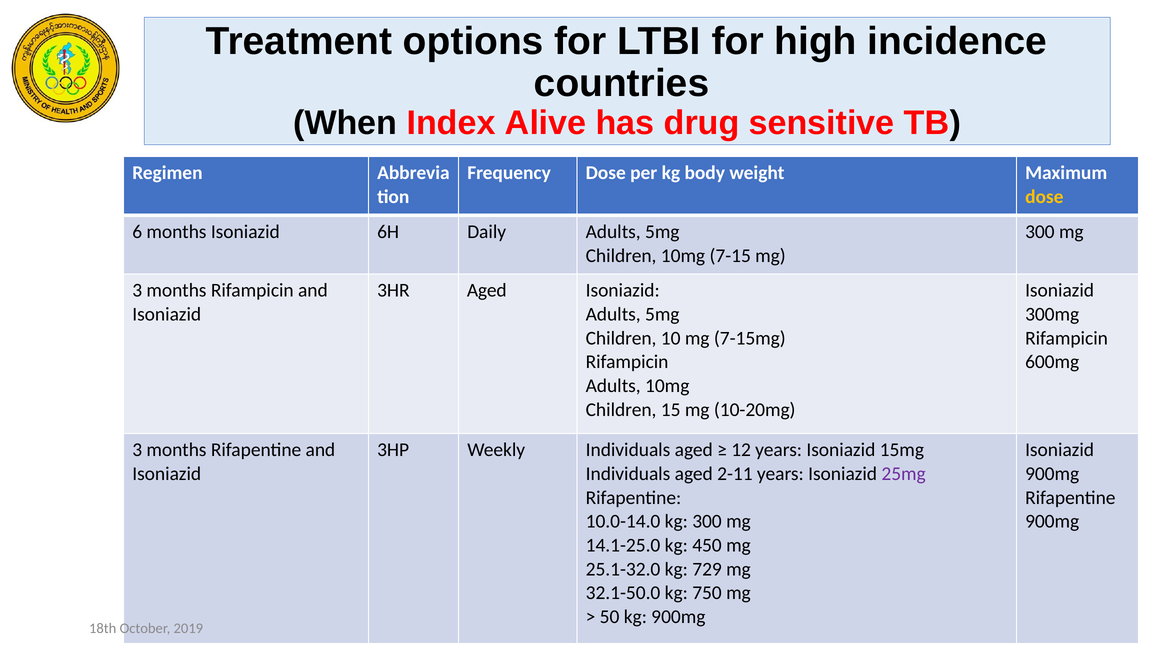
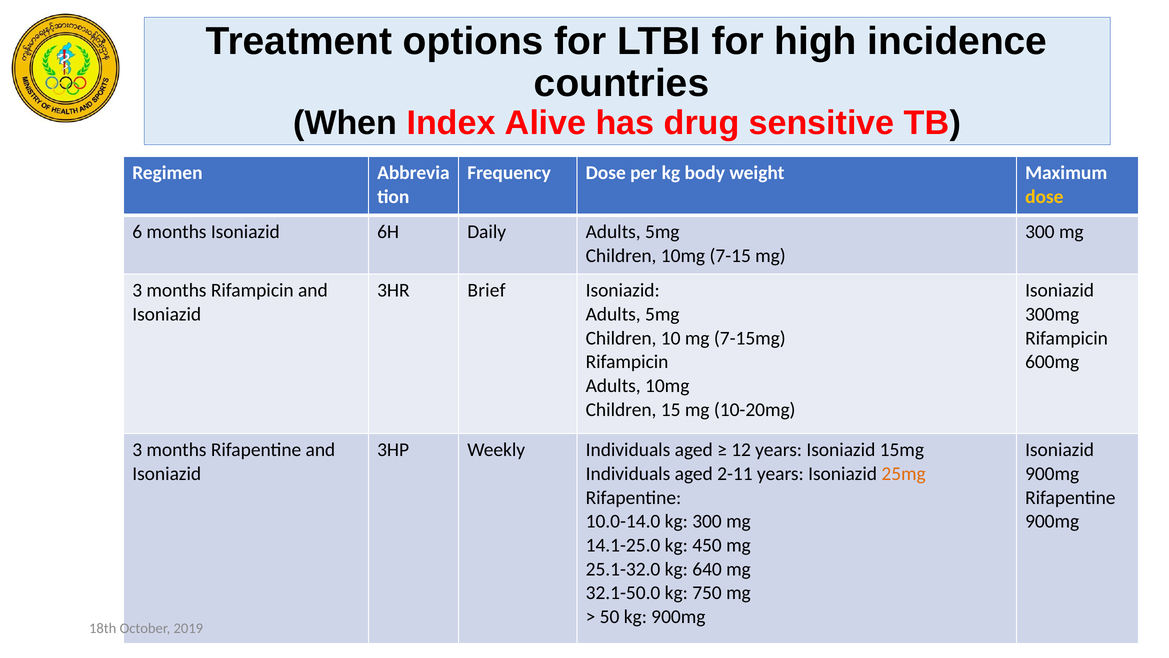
3HR Aged: Aged -> Brief
25mg colour: purple -> orange
729: 729 -> 640
